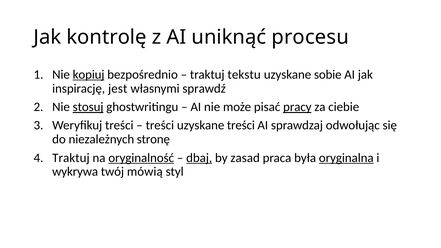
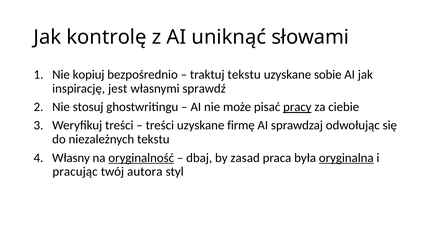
procesu: procesu -> słowami
kopiuj underline: present -> none
stosuj underline: present -> none
uzyskane treści: treści -> firmę
niezależnych stronę: stronę -> tekstu
Traktuj at (71, 158): Traktuj -> Własny
dbaj underline: present -> none
wykrywa: wykrywa -> pracując
mówią: mówią -> autora
